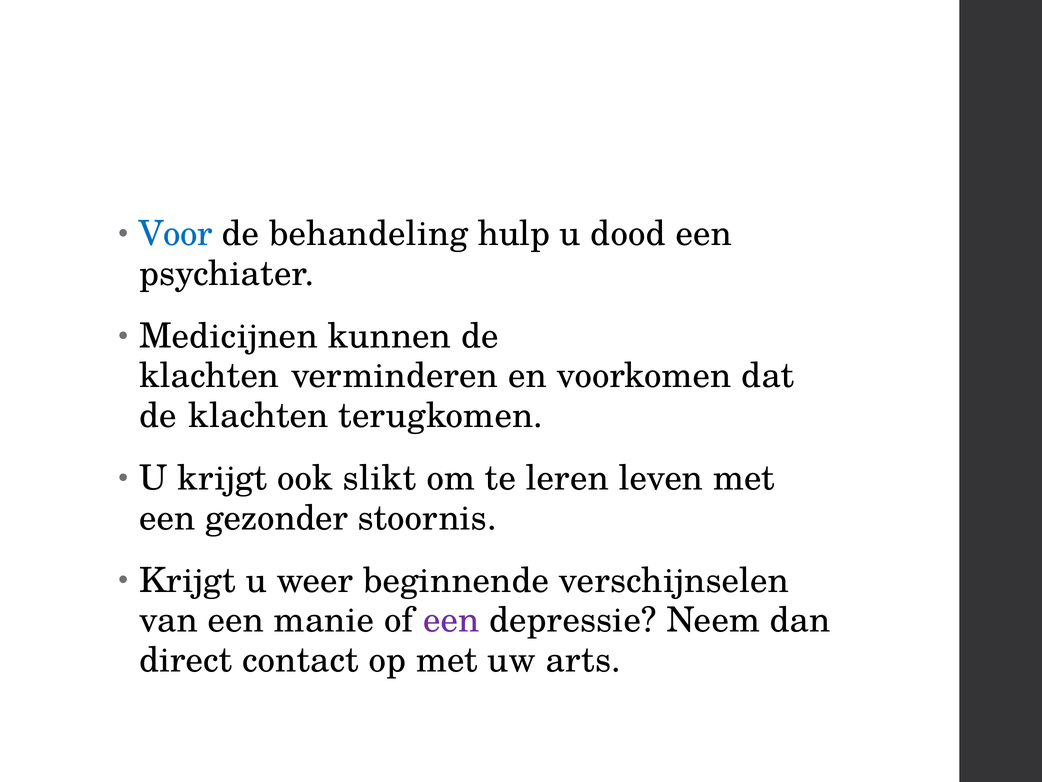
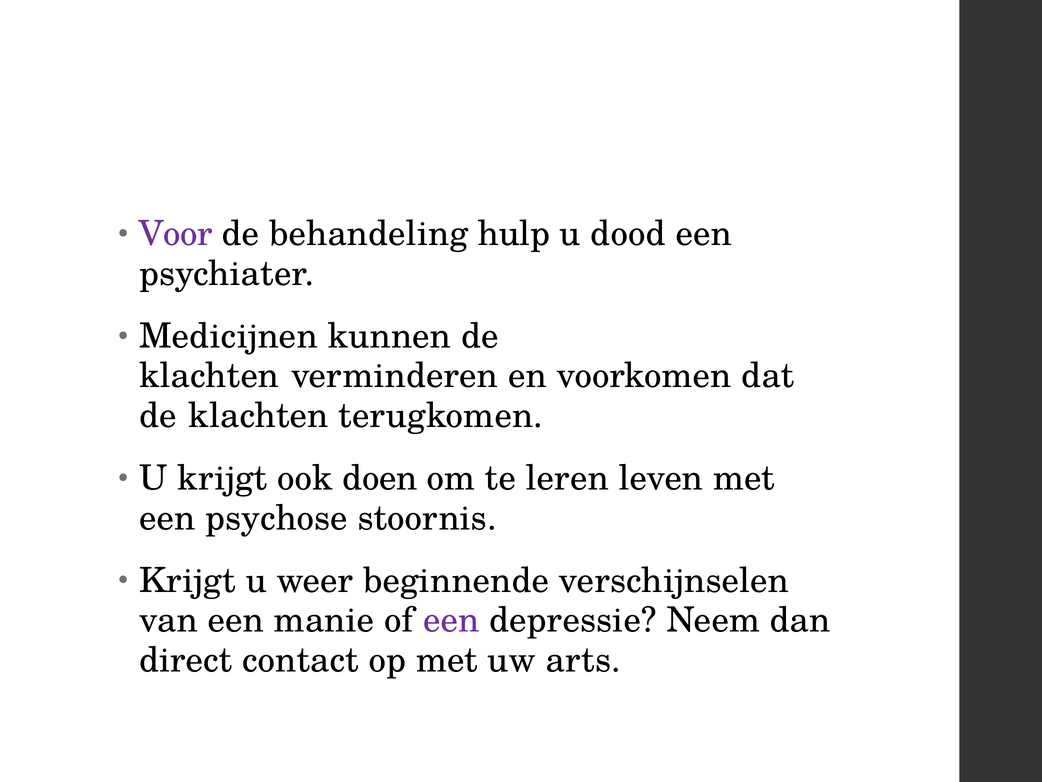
Voor colour: blue -> purple
slikt: slikt -> doen
gezonder: gezonder -> psychose
